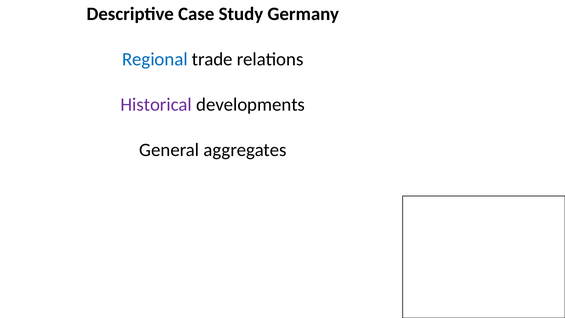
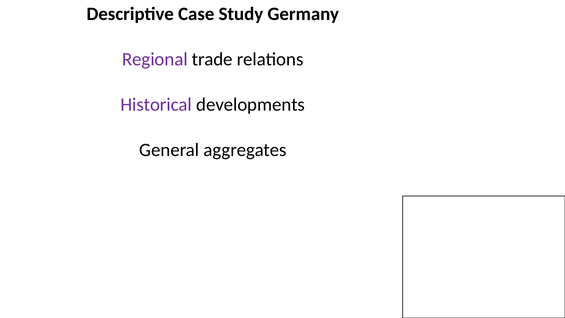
Regional colour: blue -> purple
